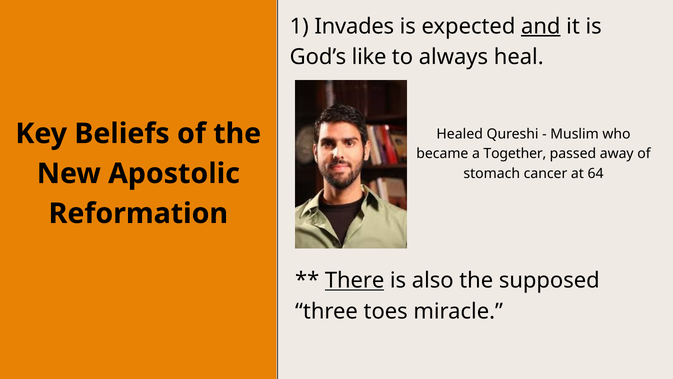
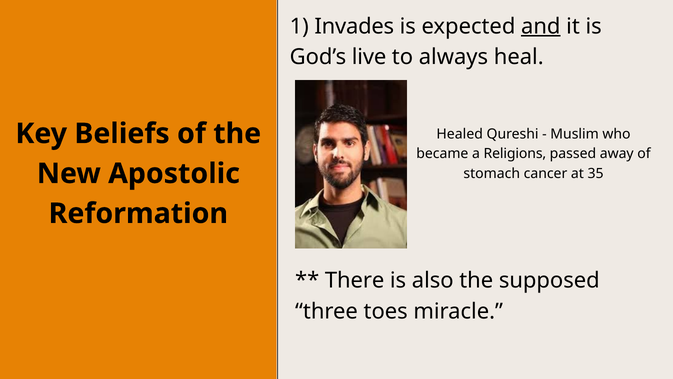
like: like -> live
Together: Together -> Religions
64: 64 -> 35
There underline: present -> none
